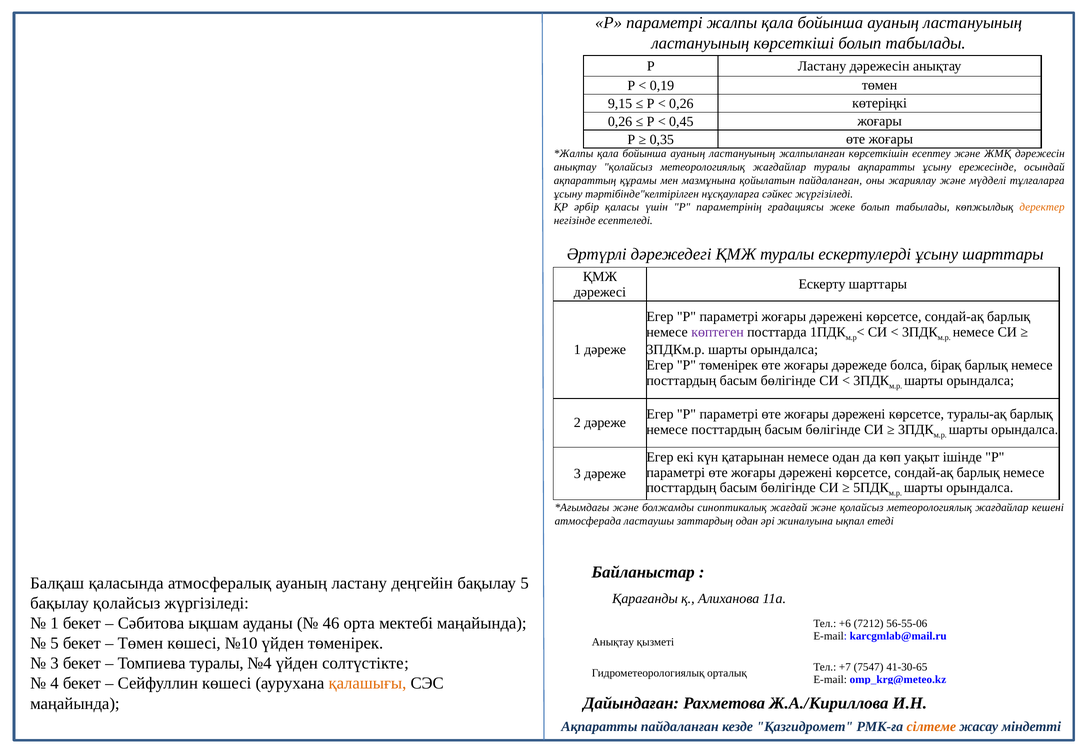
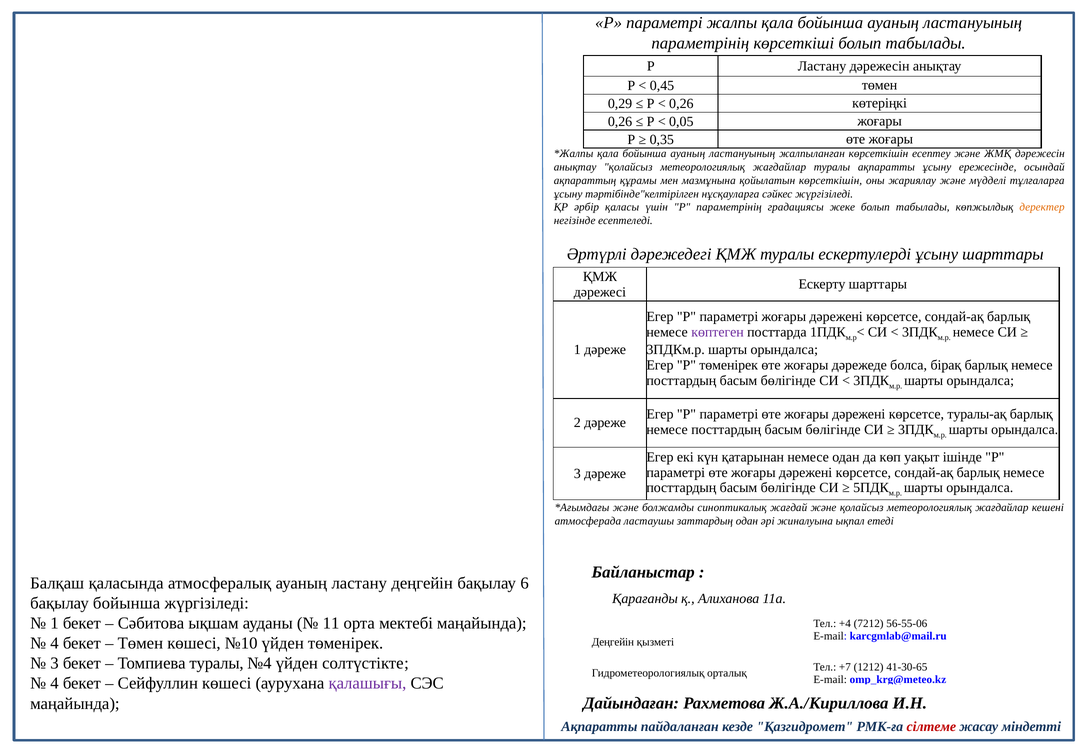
ластануының at (700, 43): ластануының -> параметрінің
0,19: 0,19 -> 0,45
9,15: 9,15 -> 0,29
0,45: 0,45 -> 0,05
қойылатын пайдаланған: пайдаланған -> көрсеткішін
бақылау 5: 5 -> 6
бақылау қолайсыз: қолайсыз -> бойынша
46: 46 -> 11
+6: +6 -> +4
5 at (55, 643): 5 -> 4
Анықтау at (613, 642): Анықтау -> Деңгейін
7547: 7547 -> 1212
қалашығы colour: orange -> purple
сілтеме colour: orange -> red
